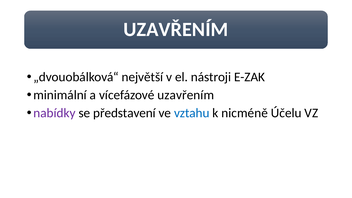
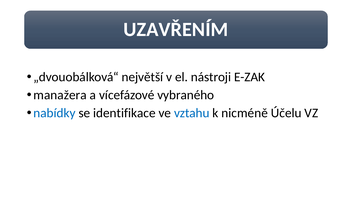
minimální: minimální -> manažera
vícefázové uzavřením: uzavřením -> vybraného
nabídky colour: purple -> blue
představení: představení -> identifikace
